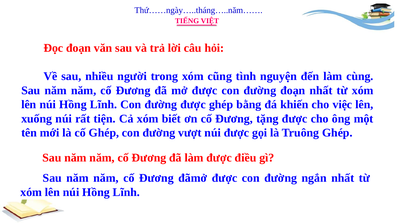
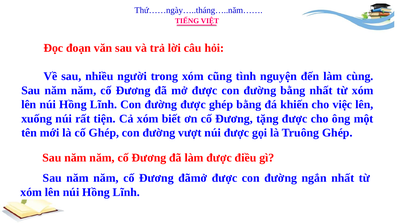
đường đoạn: đoạn -> bằng
